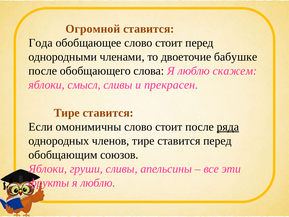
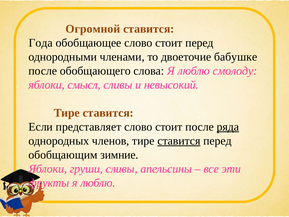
скажем: скажем -> смолоду
прекрасен: прекрасен -> невысокий
омонимичны: омонимичны -> представляет
ставится at (179, 141) underline: none -> present
союзов: союзов -> зимние
